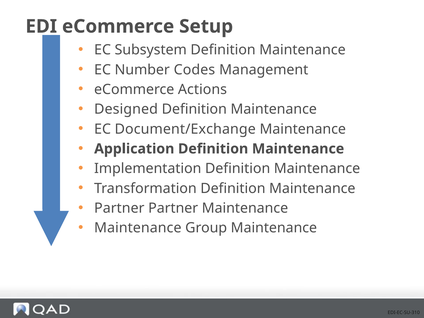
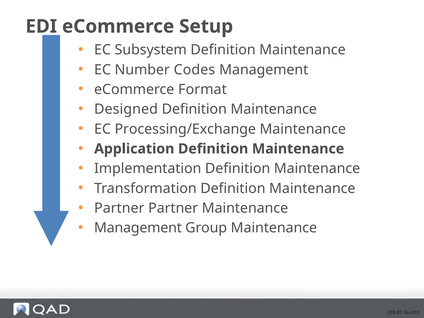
Actions: Actions -> Format
Document/Exchange: Document/Exchange -> Processing/Exchange
Maintenance at (138, 228): Maintenance -> Management
